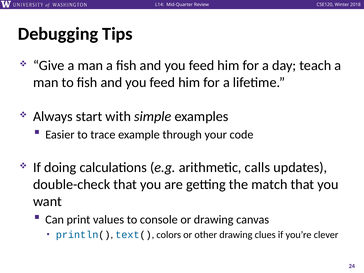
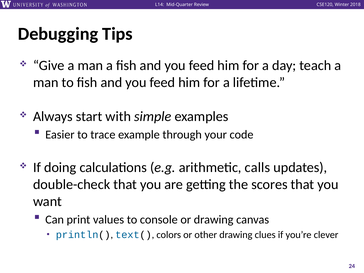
match: match -> scores
